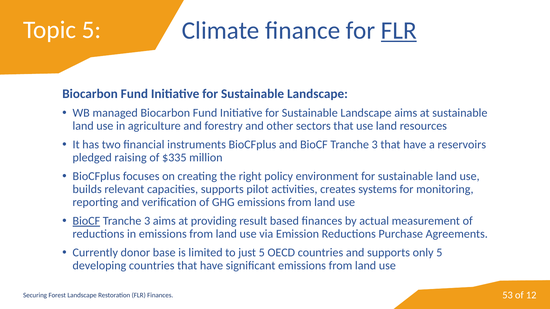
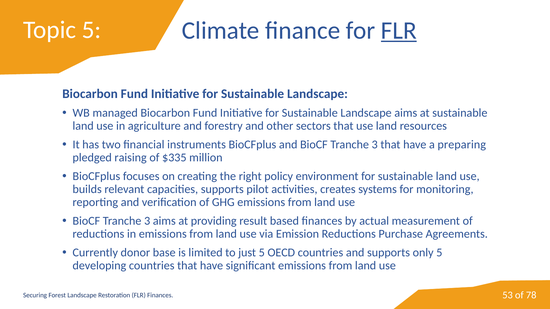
reservoirs: reservoirs -> preparing
BioCF at (86, 221) underline: present -> none
12: 12 -> 78
